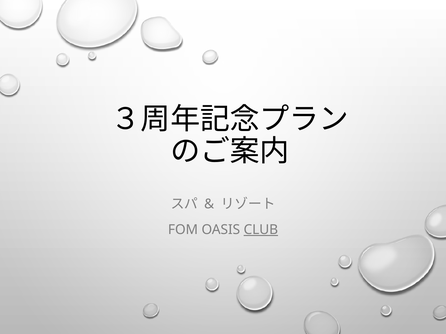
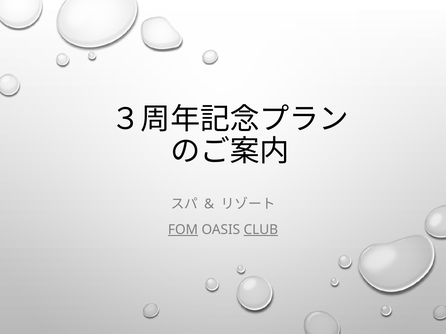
FOM underline: none -> present
